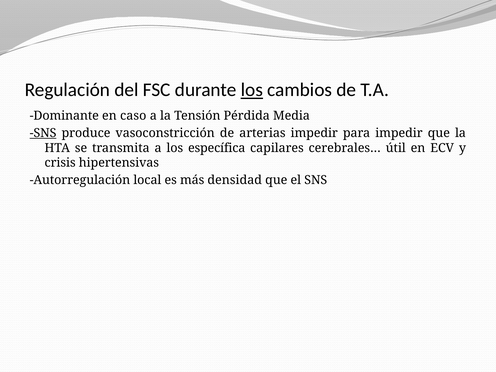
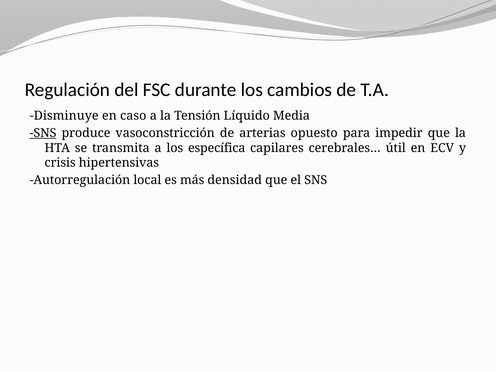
los at (252, 90) underline: present -> none
Dominante: Dominante -> Disminuye
Pérdida: Pérdida -> Líquido
arterias impedir: impedir -> opuesto
